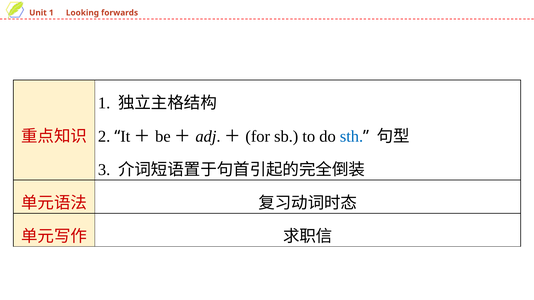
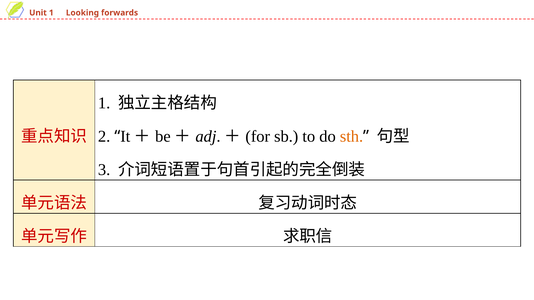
sth colour: blue -> orange
